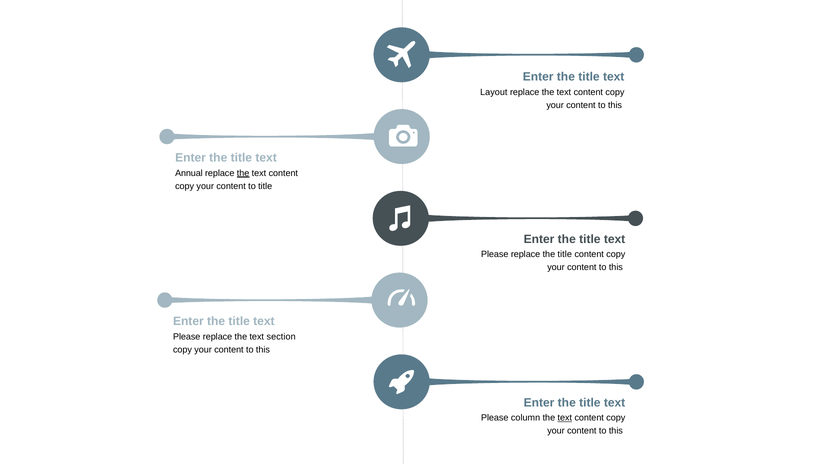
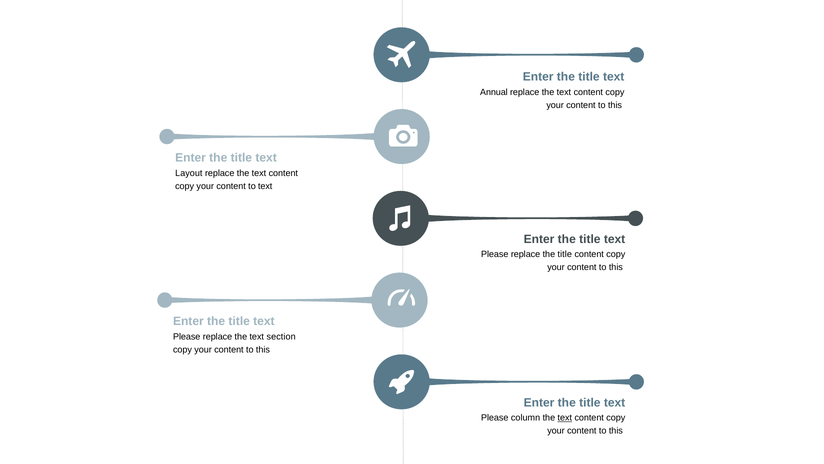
Layout: Layout -> Annual
Annual: Annual -> Layout
the at (243, 173) underline: present -> none
to title: title -> text
